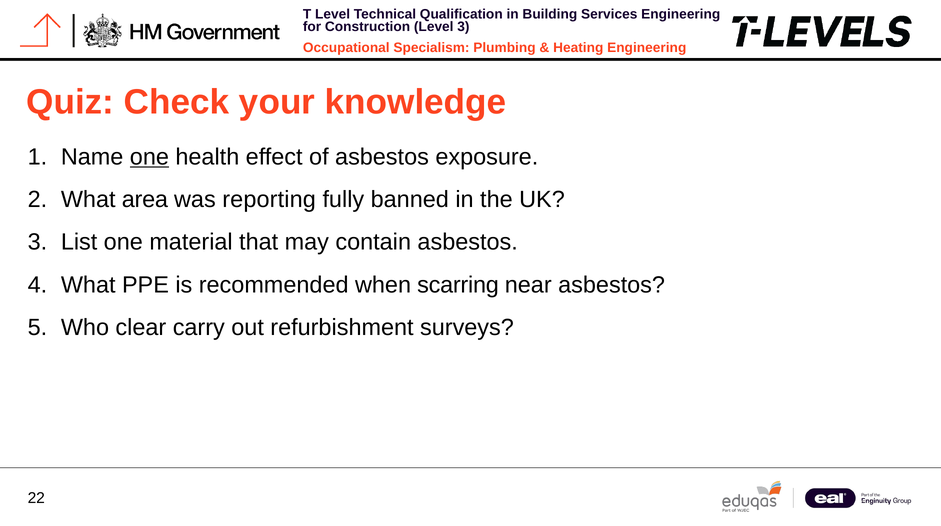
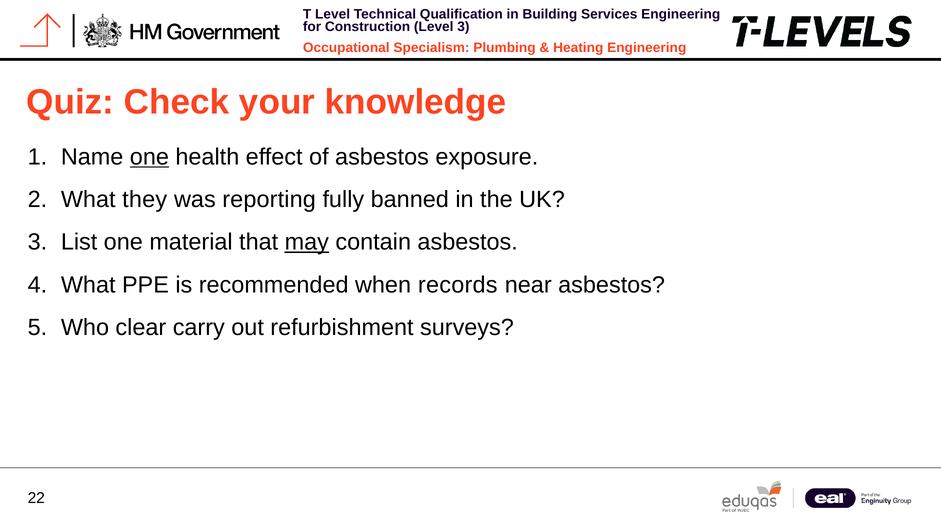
area: area -> they
may underline: none -> present
scarring: scarring -> records
